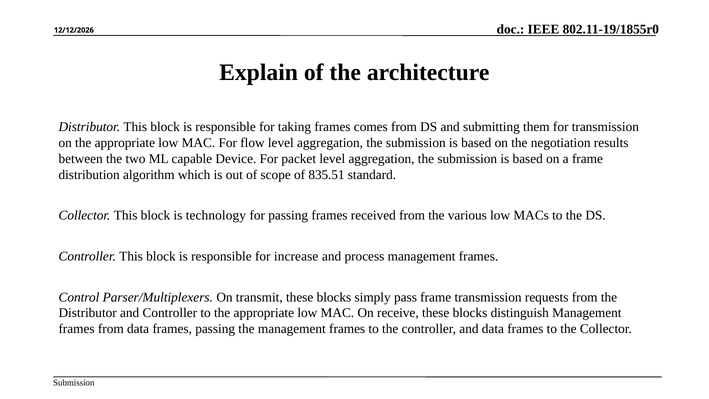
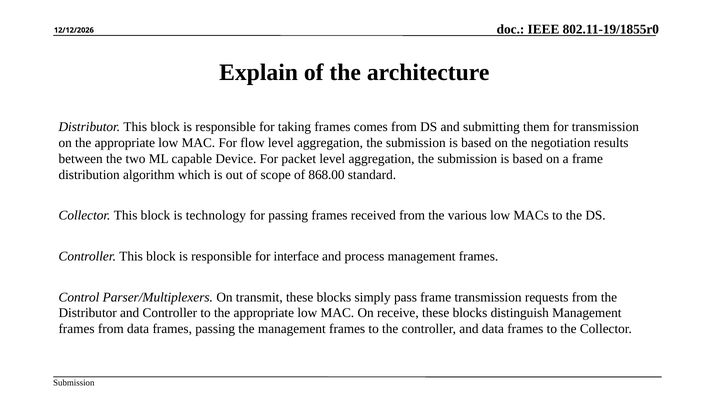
835.51: 835.51 -> 868.00
increase: increase -> interface
